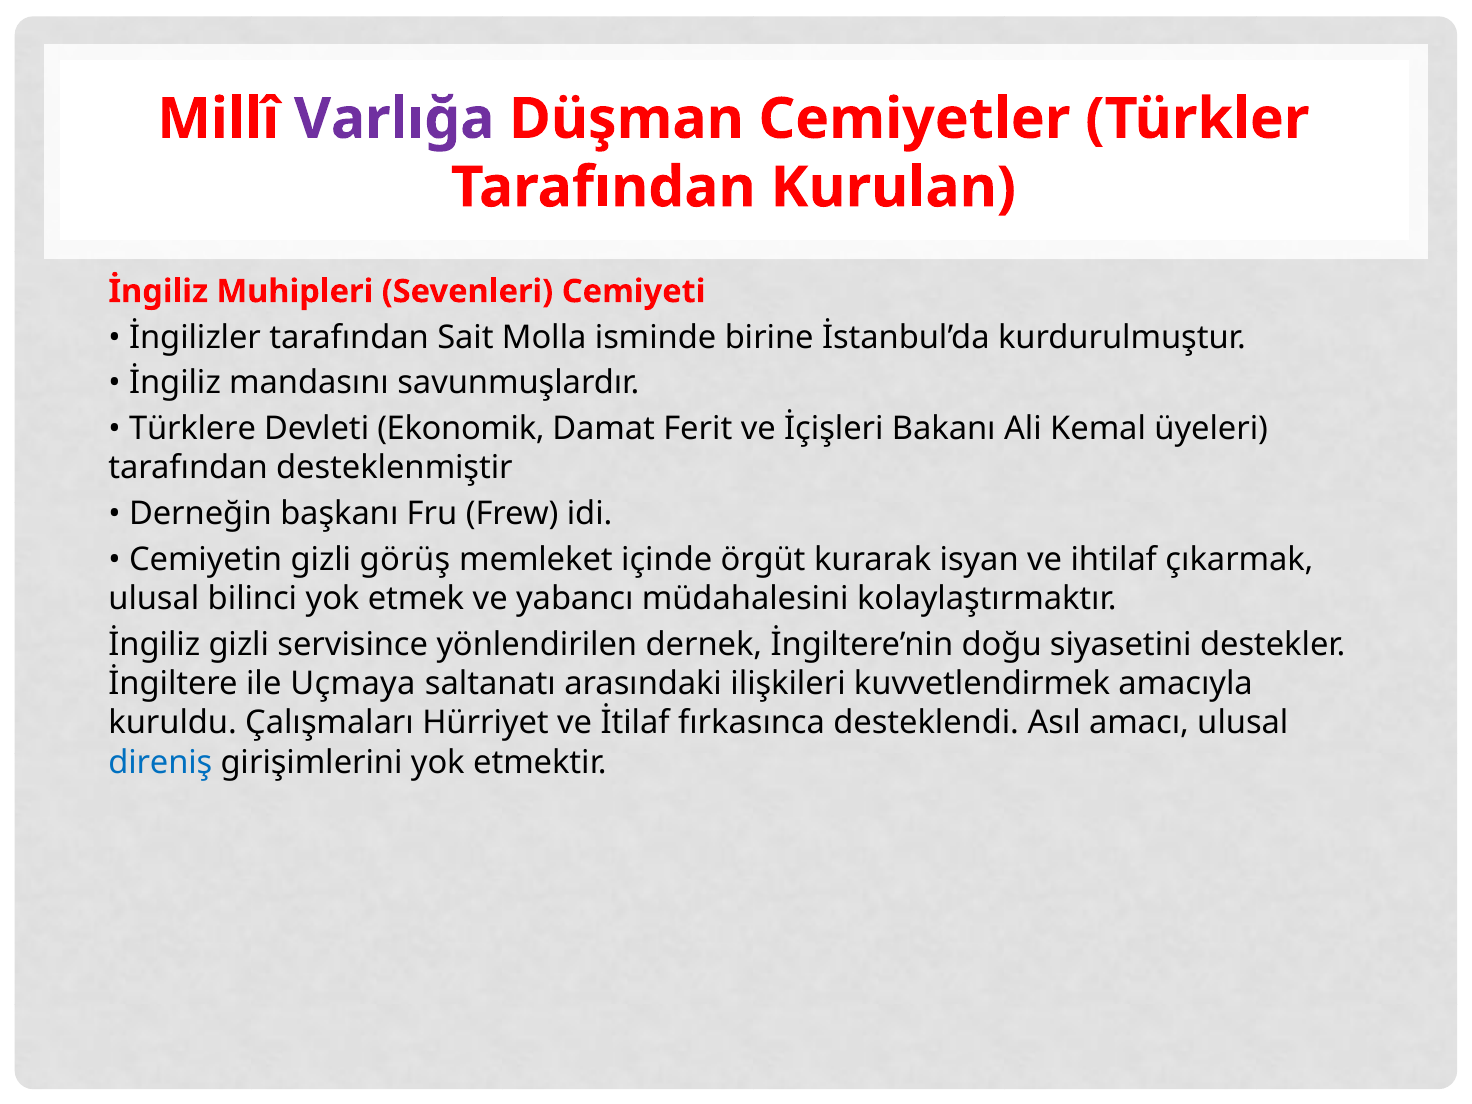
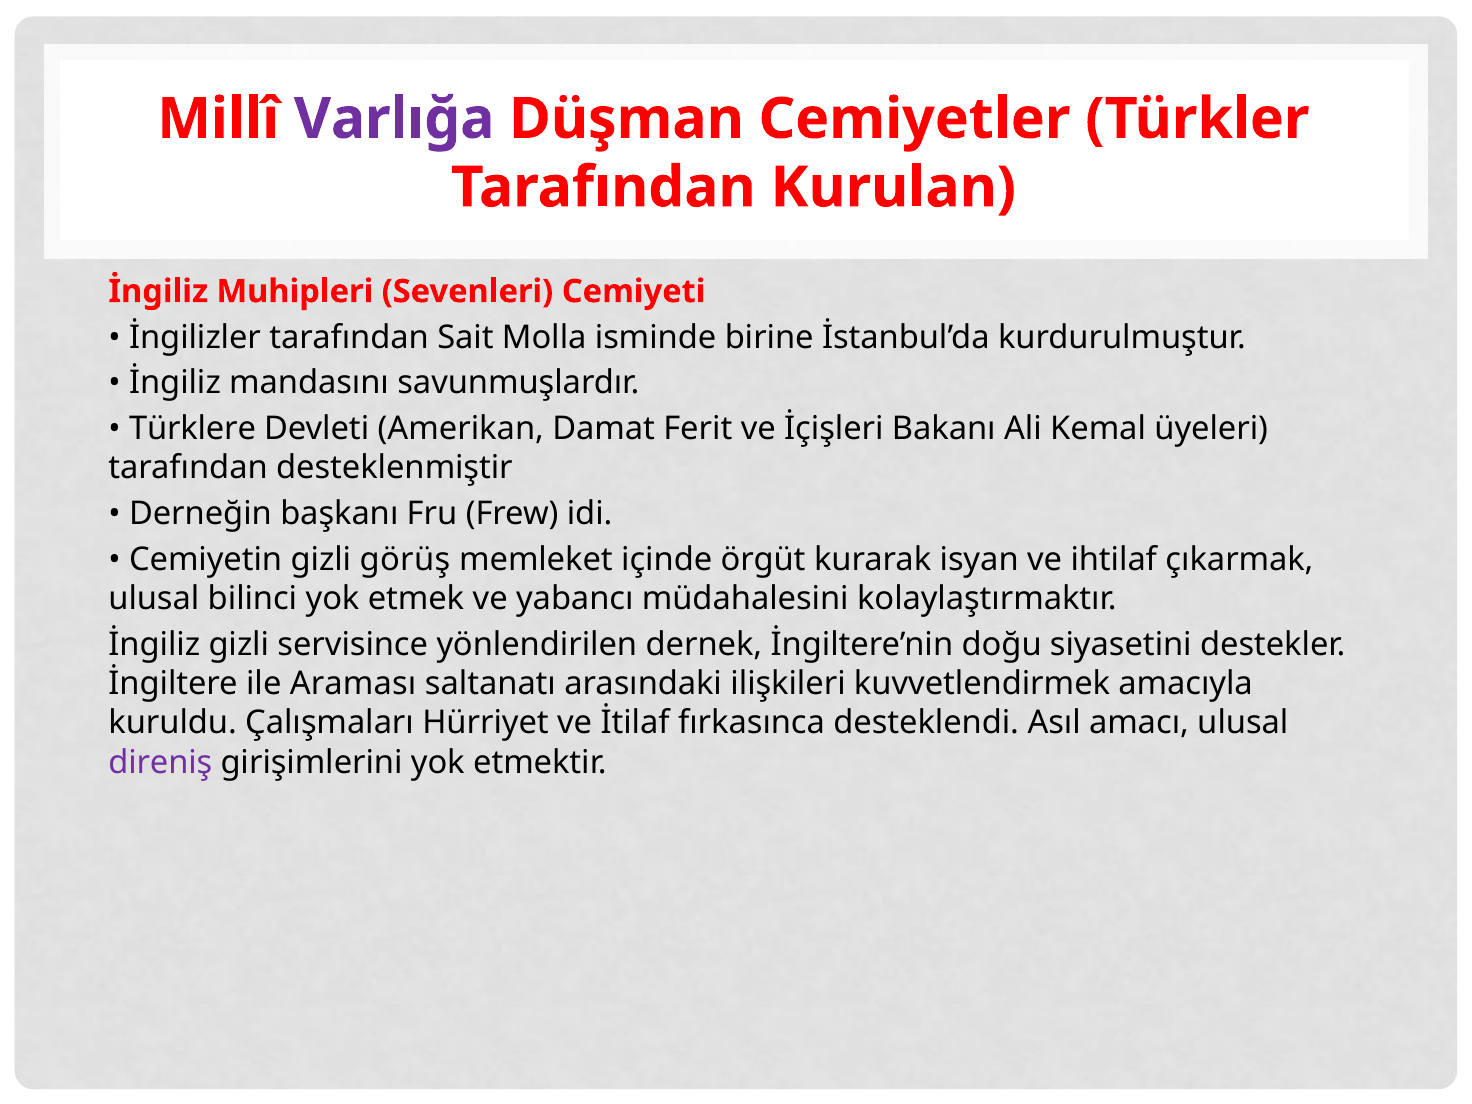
Ekonomik: Ekonomik -> Amerikan
Uçmaya: Uçmaya -> Araması
direniş colour: blue -> purple
